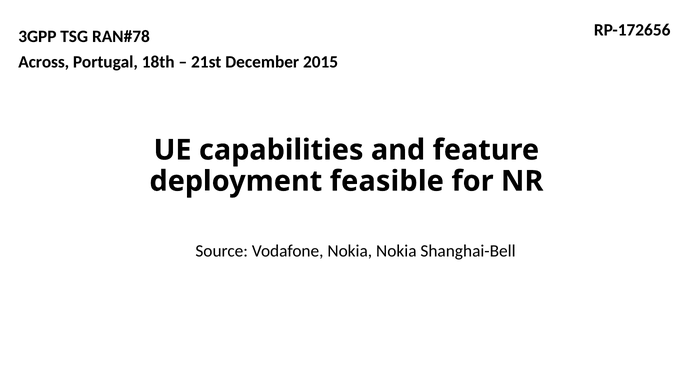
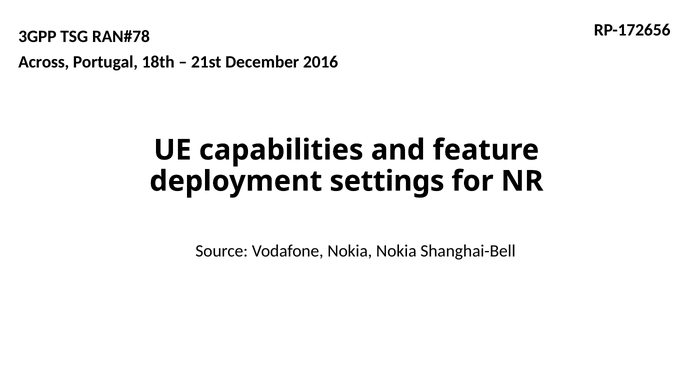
2015: 2015 -> 2016
feasible: feasible -> settings
